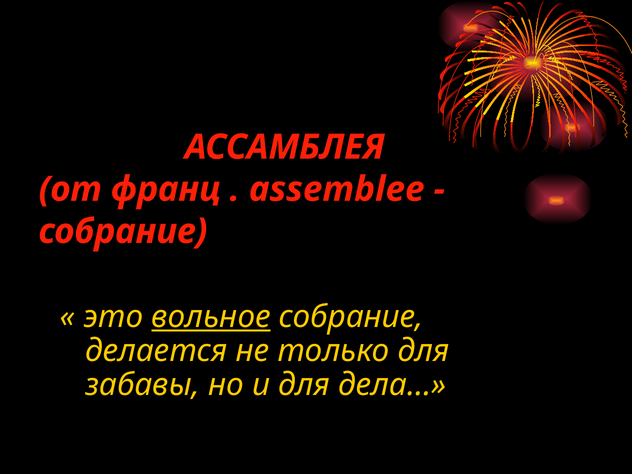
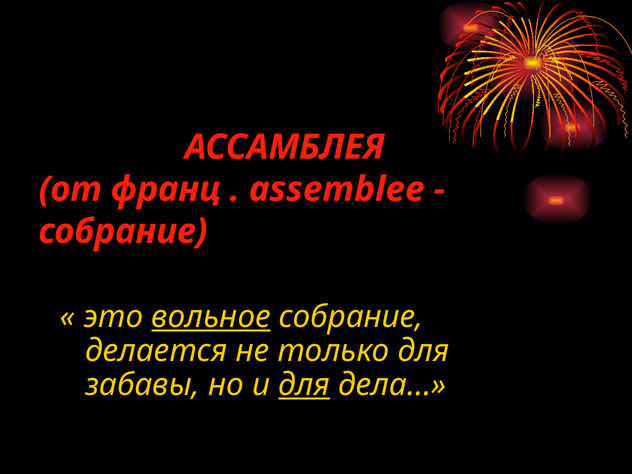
для at (304, 385) underline: none -> present
